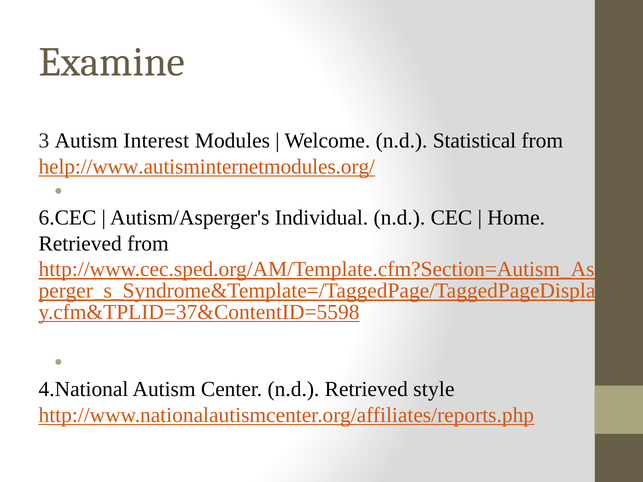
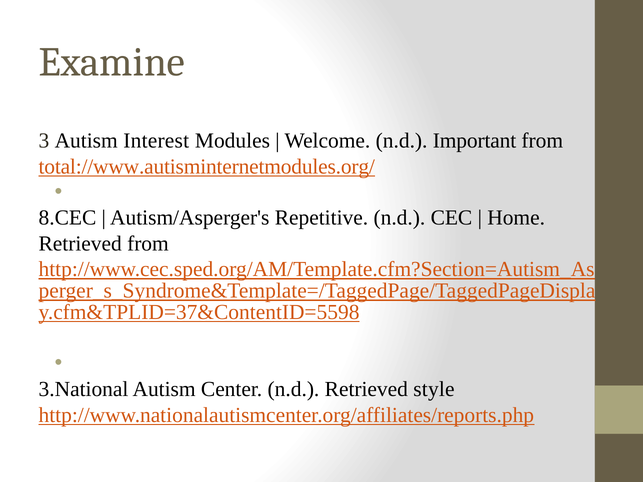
Statistical: Statistical -> Important
help://www.autisminternetmodules.org/: help://www.autisminternetmodules.org/ -> total://www.autisminternetmodules.org/
6.CEC: 6.CEC -> 8.CEC
Individual: Individual -> Repetitive
4.National: 4.National -> 3.National
